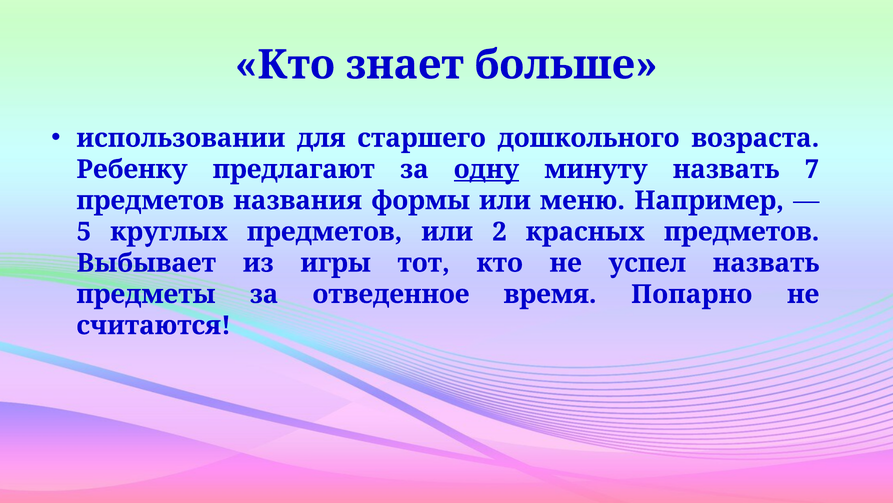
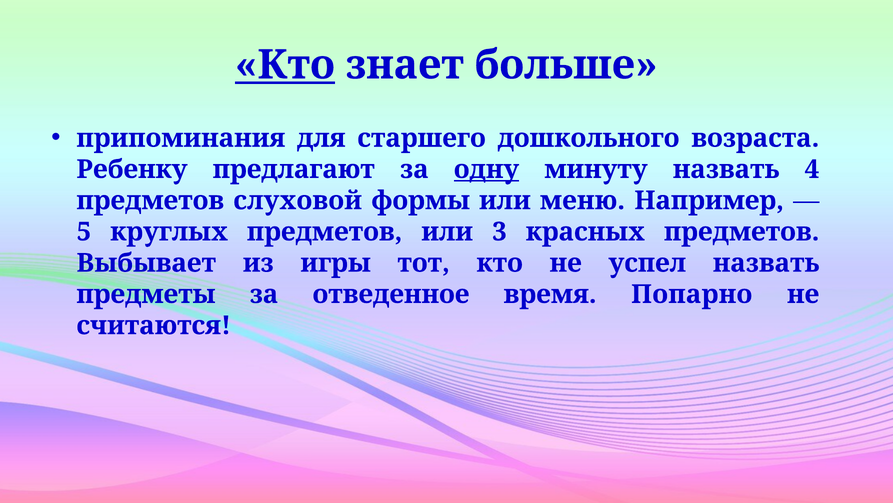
Кто at (285, 65) underline: none -> present
использовании: использовании -> припоминания
7: 7 -> 4
названия: названия -> слуховой
2: 2 -> 3
